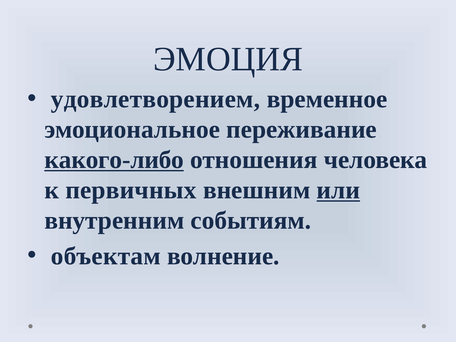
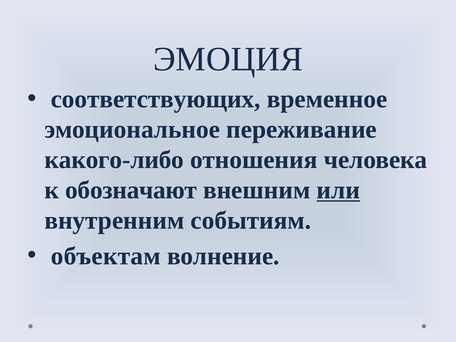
удовлетворением: удовлетворением -> соответствующих
какого-либо underline: present -> none
первичных: первичных -> обозначают
